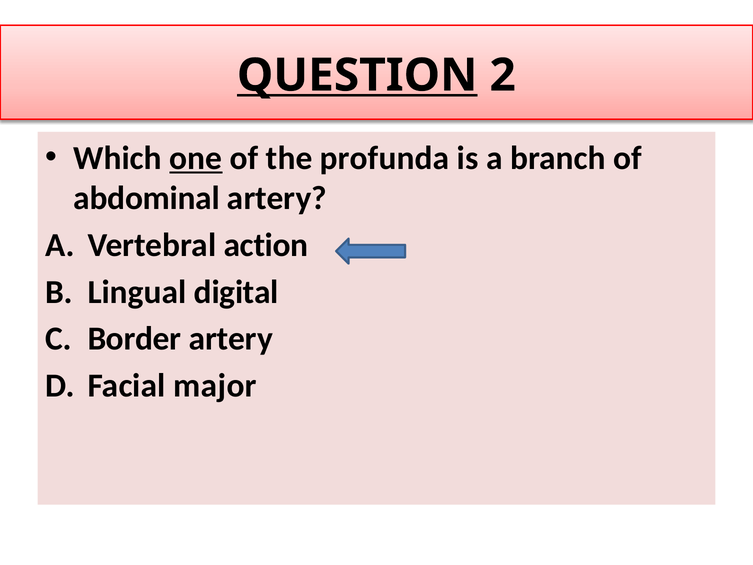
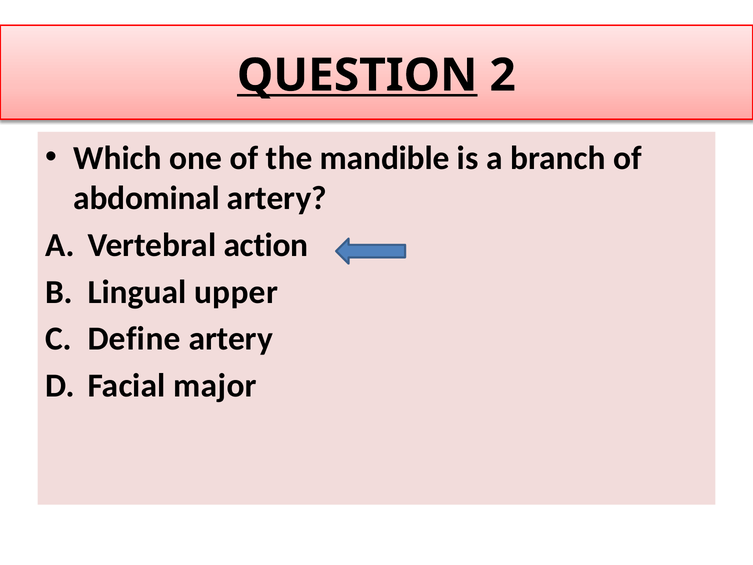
one underline: present -> none
profunda: profunda -> mandible
digital: digital -> upper
Border: Border -> Define
